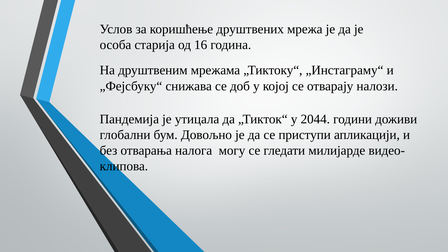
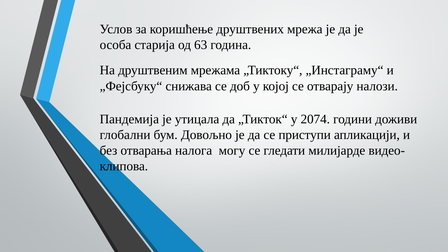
16: 16 -> 63
2044: 2044 -> 2074
